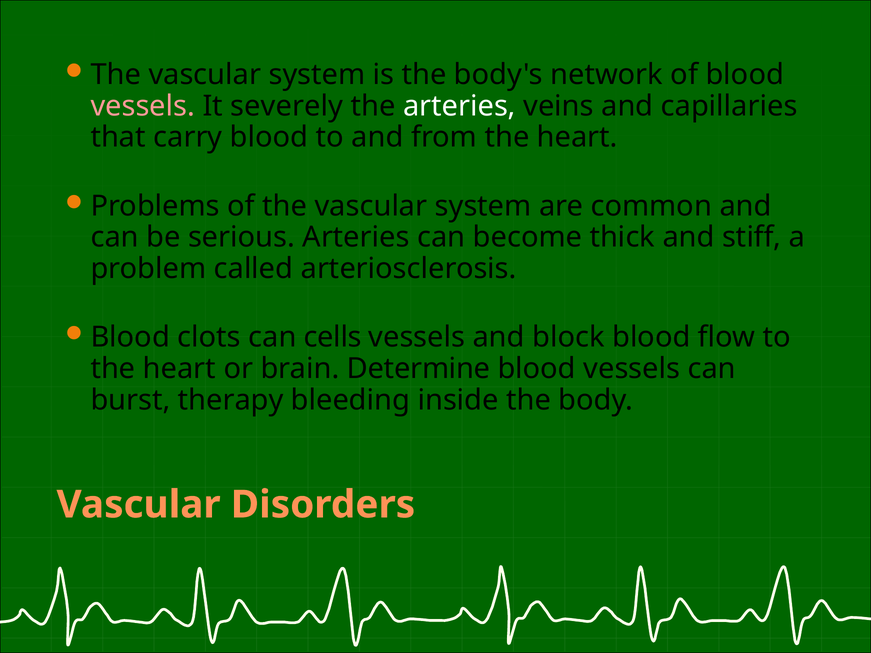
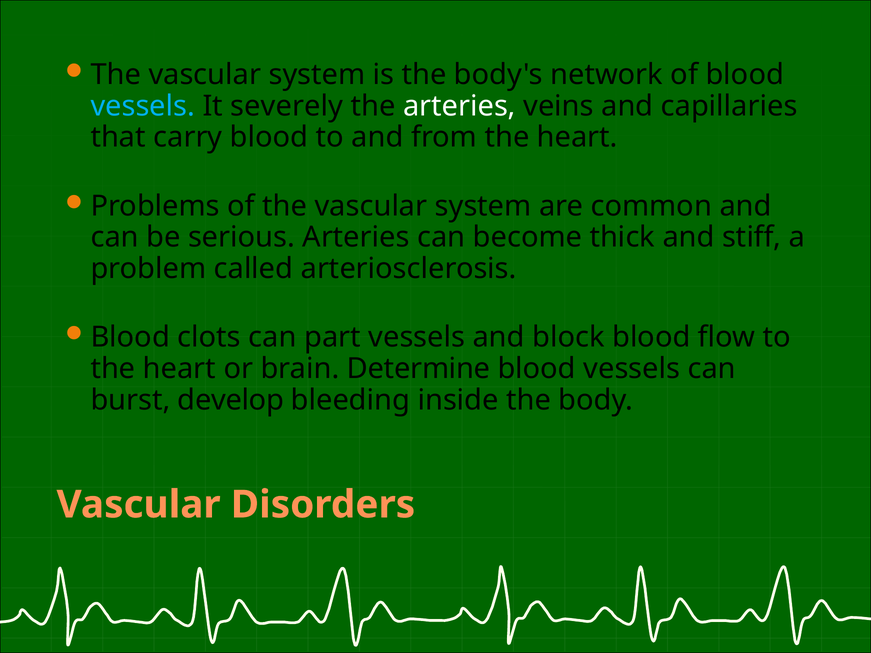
vessels at (143, 106) colour: pink -> light blue
cells: cells -> part
therapy: therapy -> develop
